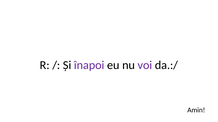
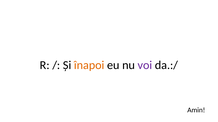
înapoi colour: purple -> orange
